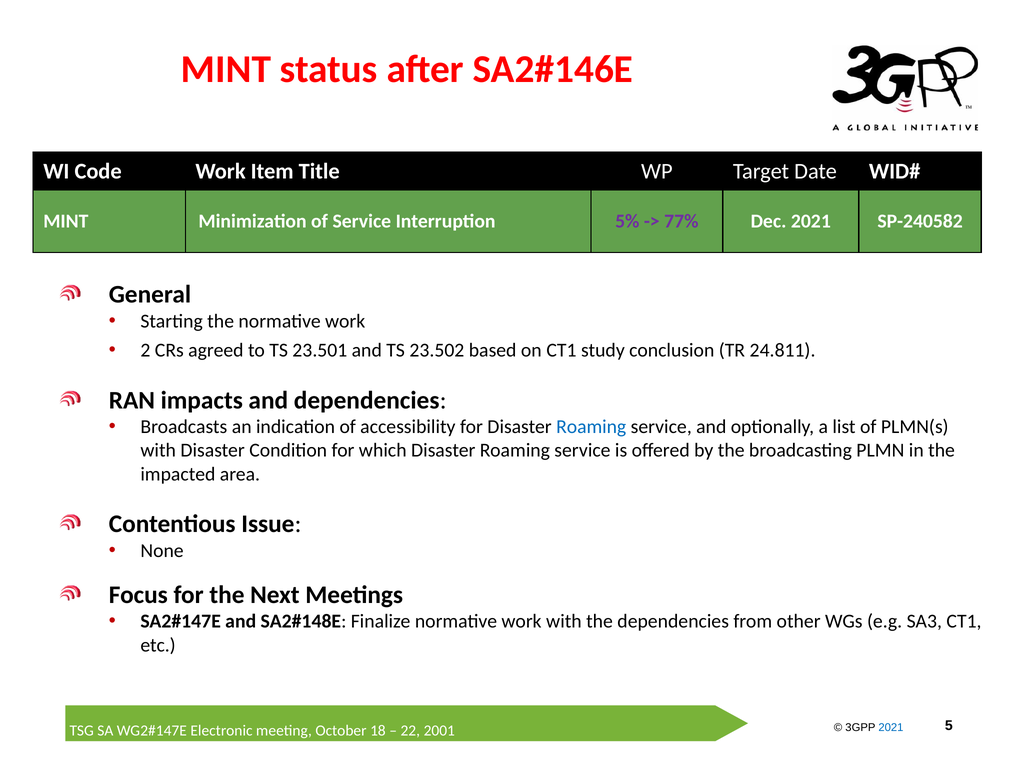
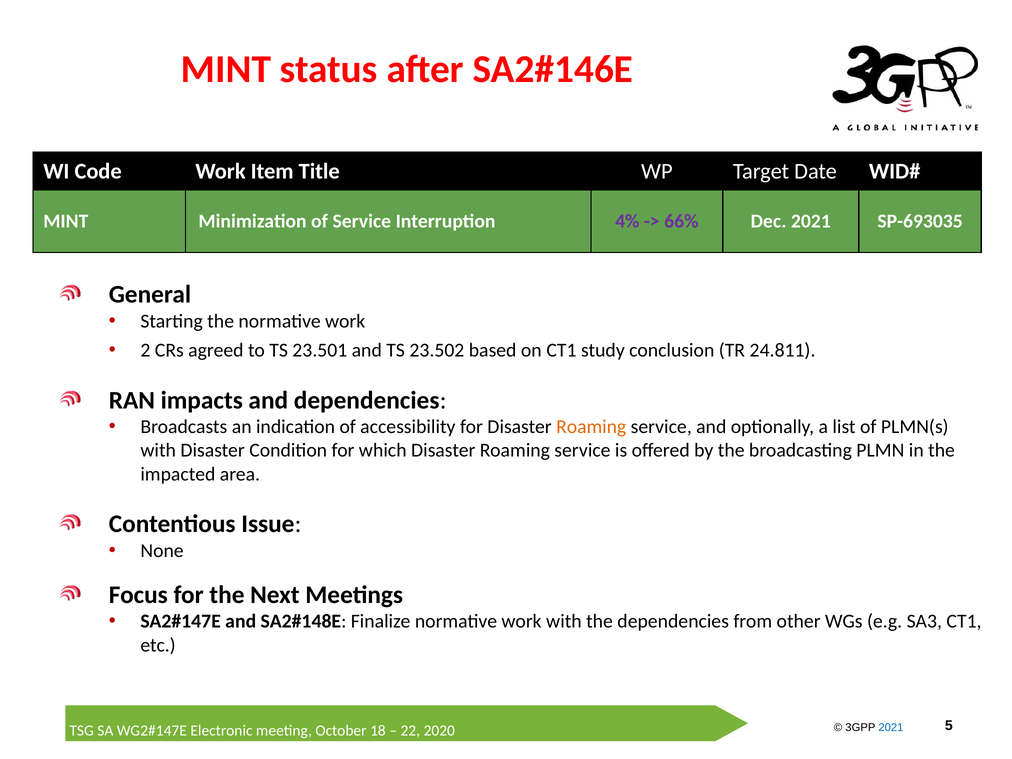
5%: 5% -> 4%
77%: 77% -> 66%
SP-240582: SP-240582 -> SP-693035
Roaming at (591, 427) colour: blue -> orange
2001: 2001 -> 2020
